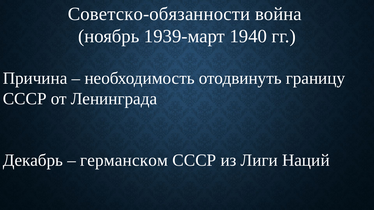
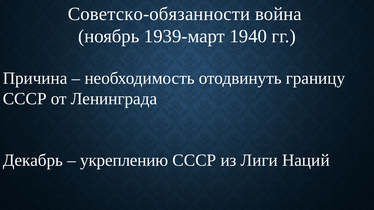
германском: германском -> укреплению
